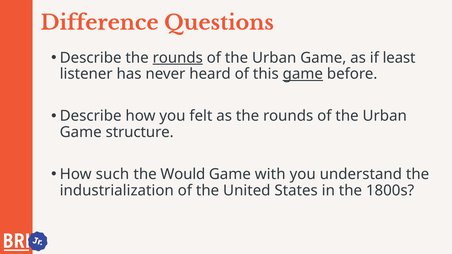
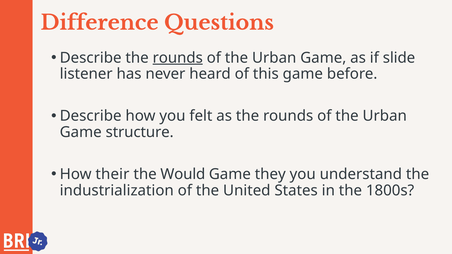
least: least -> slide
game at (303, 74) underline: present -> none
such: such -> their
with: with -> they
